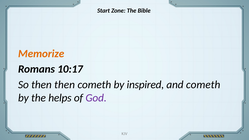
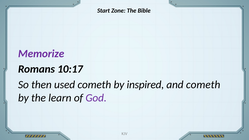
Memorize colour: orange -> purple
then then: then -> used
helps: helps -> learn
